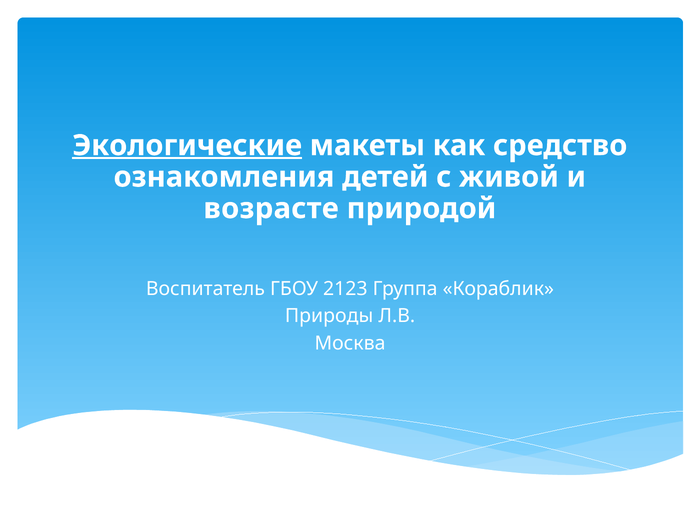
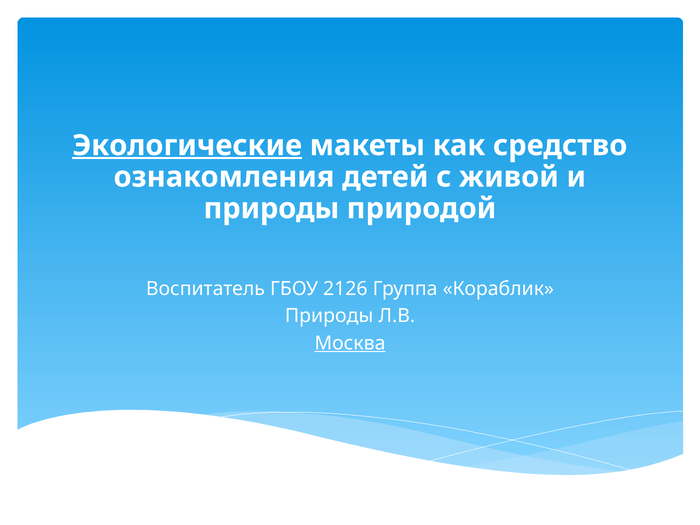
возрасте at (271, 209): возрасте -> природы
2123: 2123 -> 2126
Москва underline: none -> present
